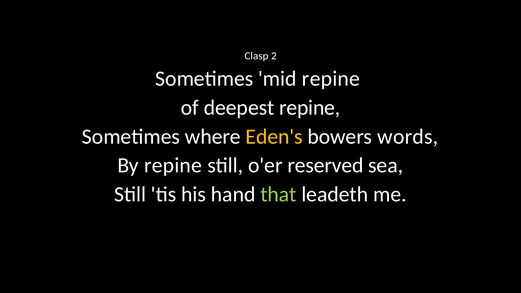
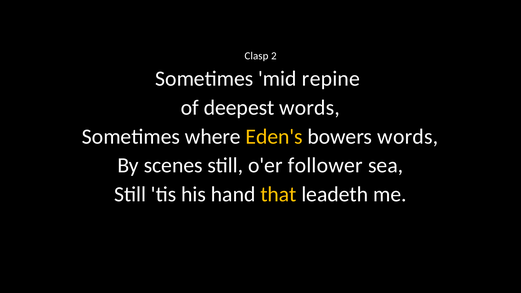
deepest repine: repine -> words
By repine: repine -> scenes
reserved: reserved -> follower
that colour: light green -> yellow
